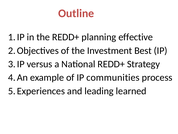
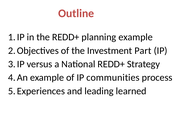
planning effective: effective -> example
Best: Best -> Part
